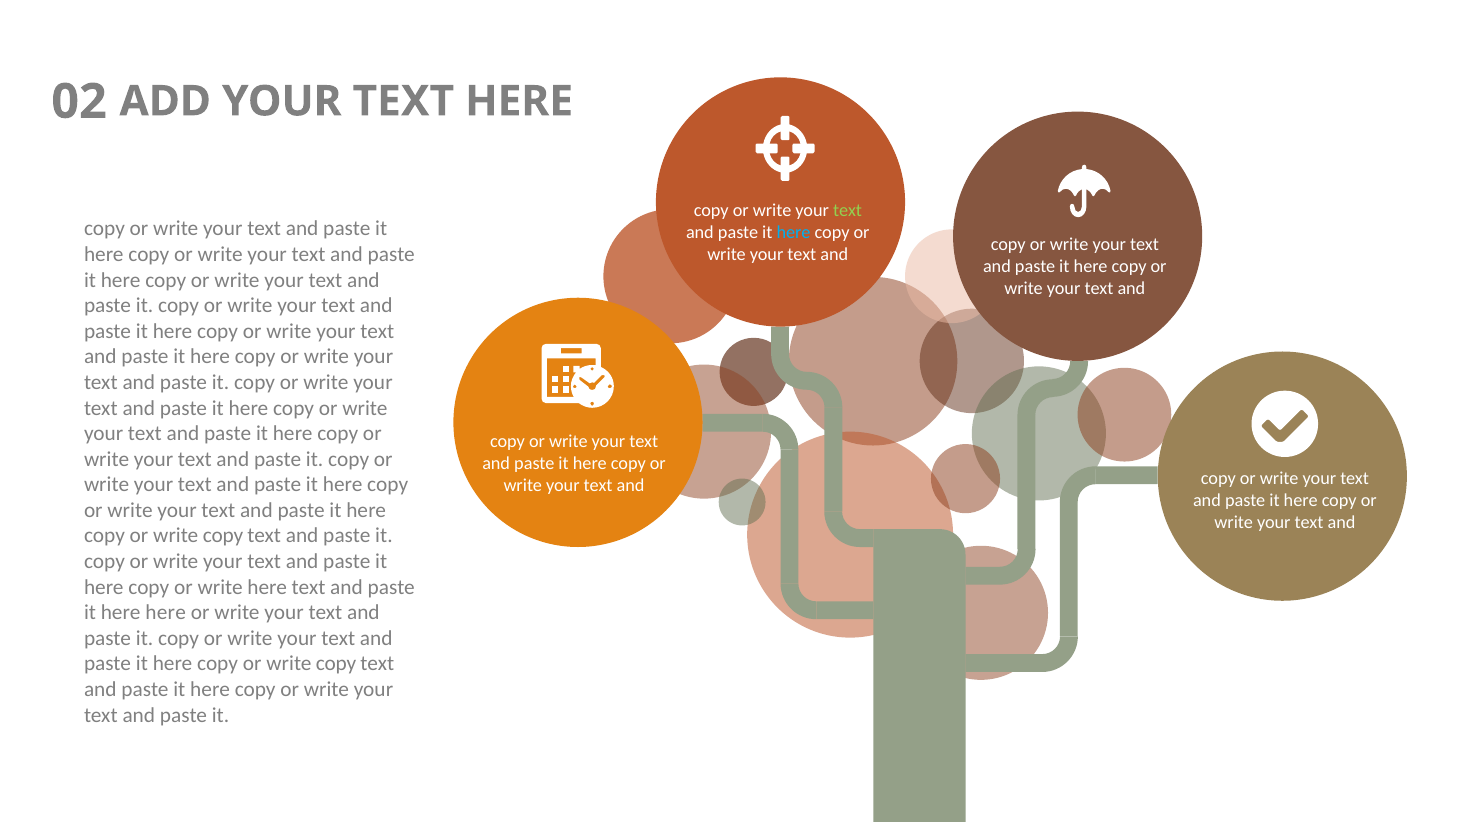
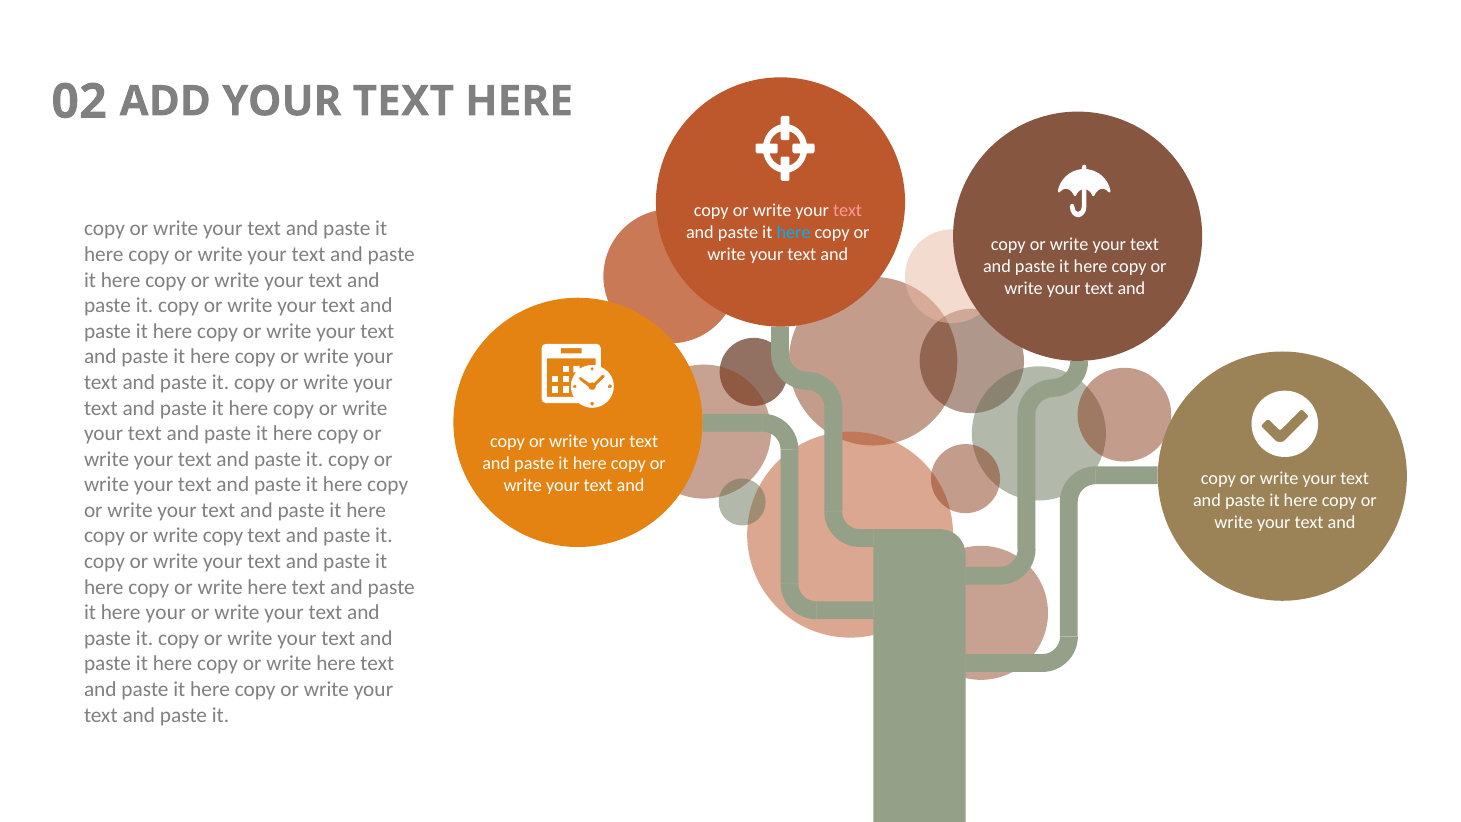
text at (848, 211) colour: light green -> pink
here here: here -> your
copy at (336, 664): copy -> here
